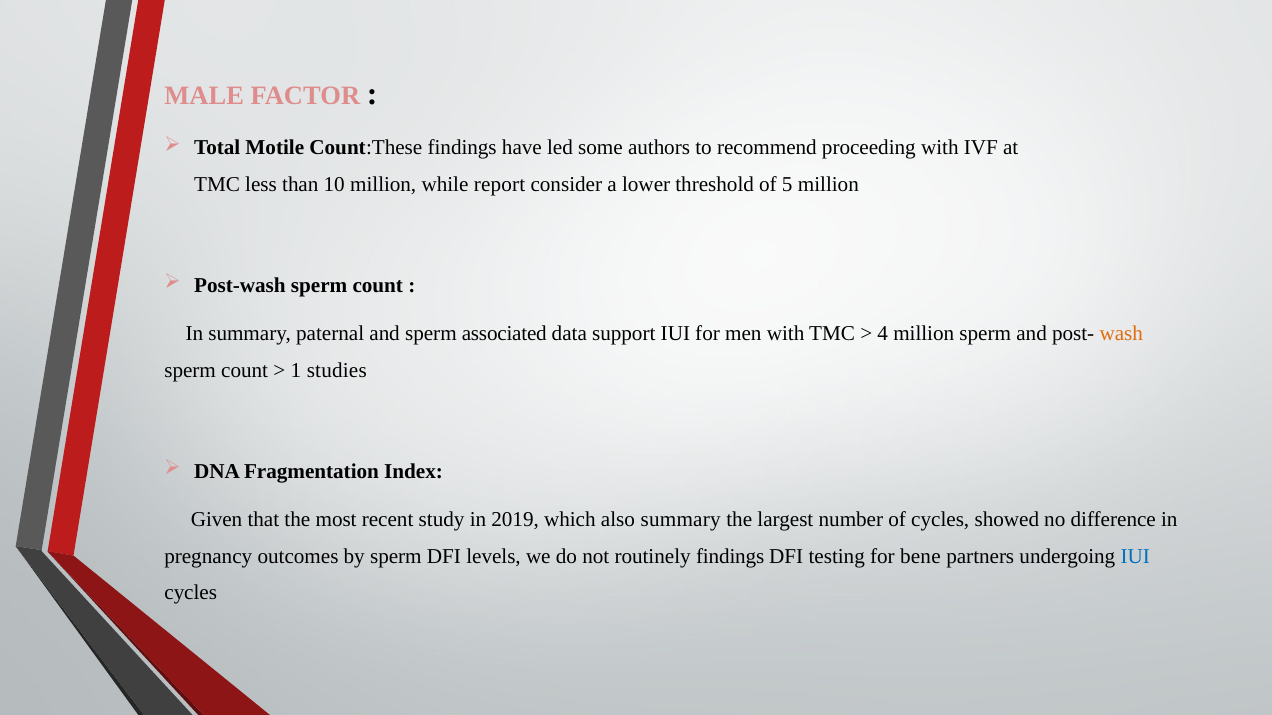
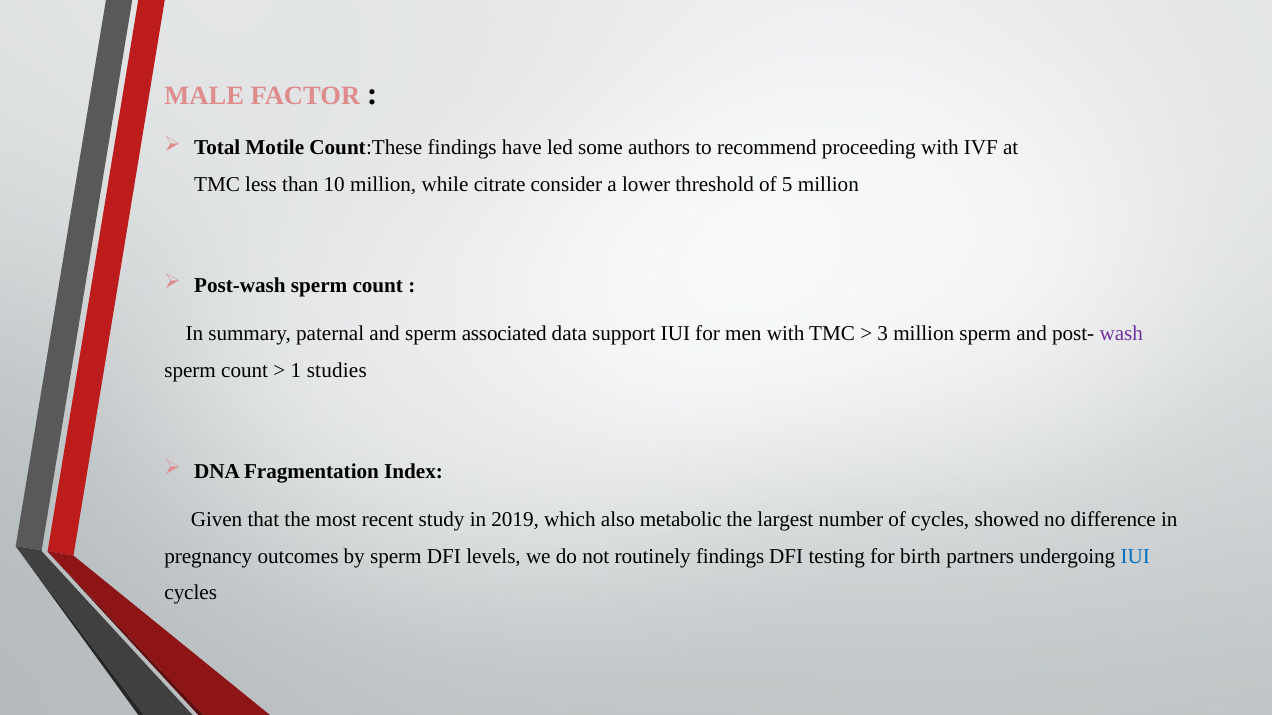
report: report -> citrate
4: 4 -> 3
wash colour: orange -> purple
also summary: summary -> metabolic
bene: bene -> birth
